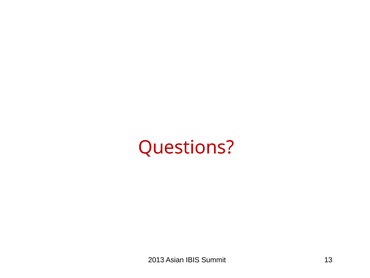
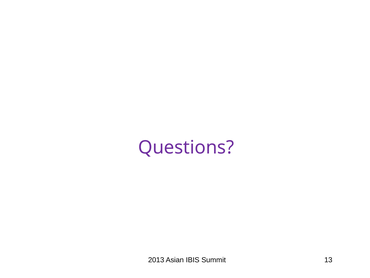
Questions colour: red -> purple
